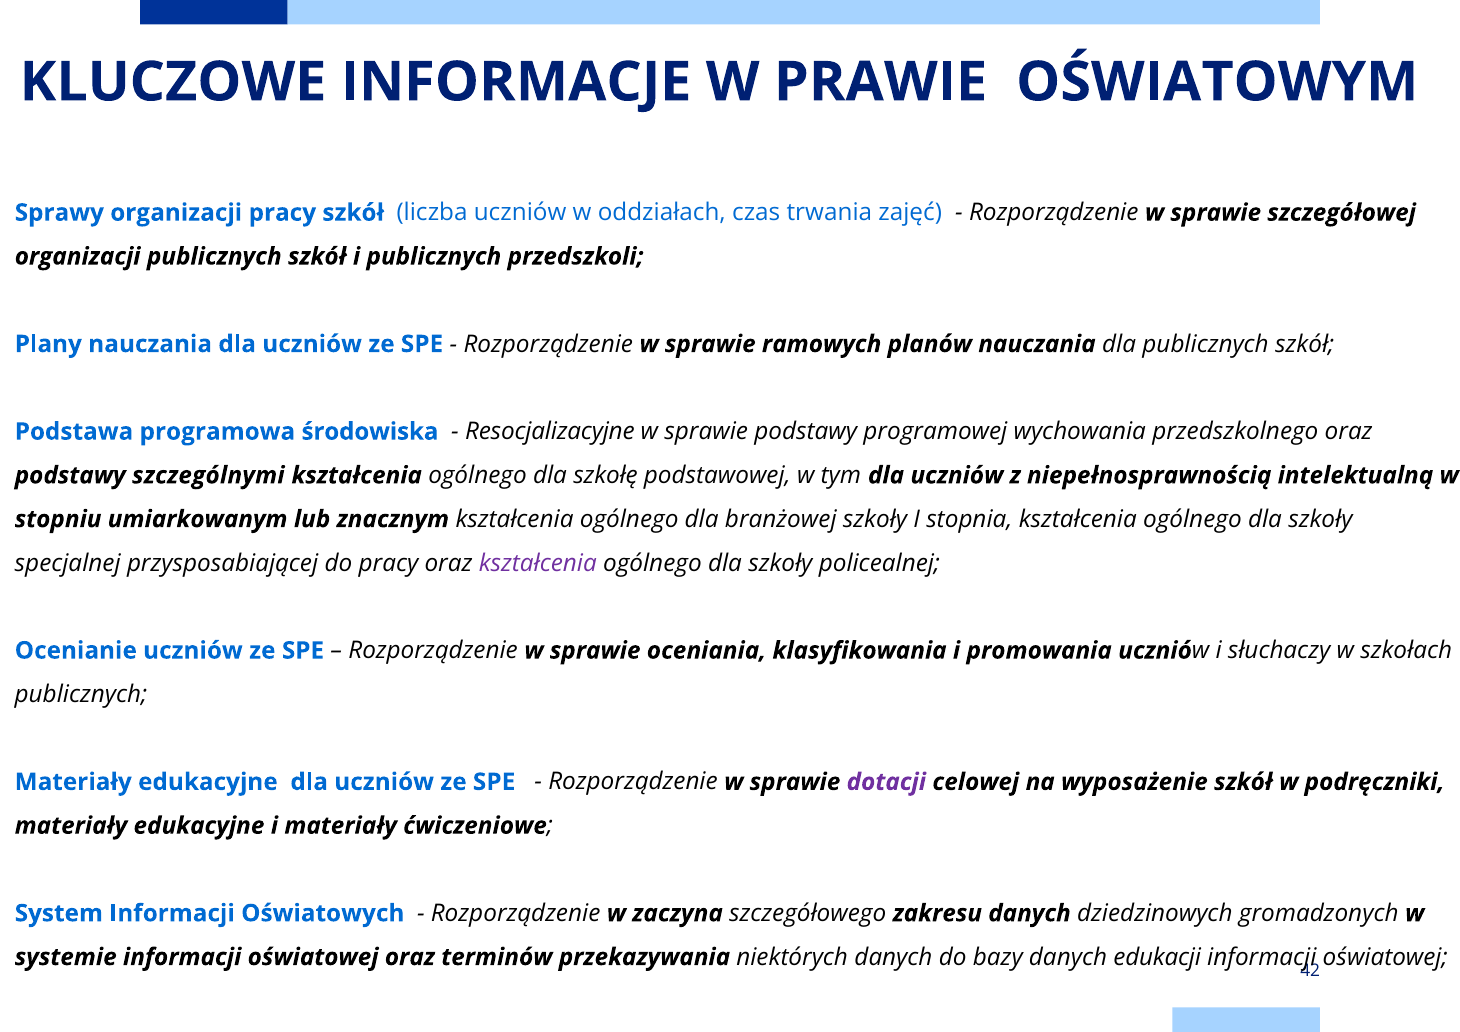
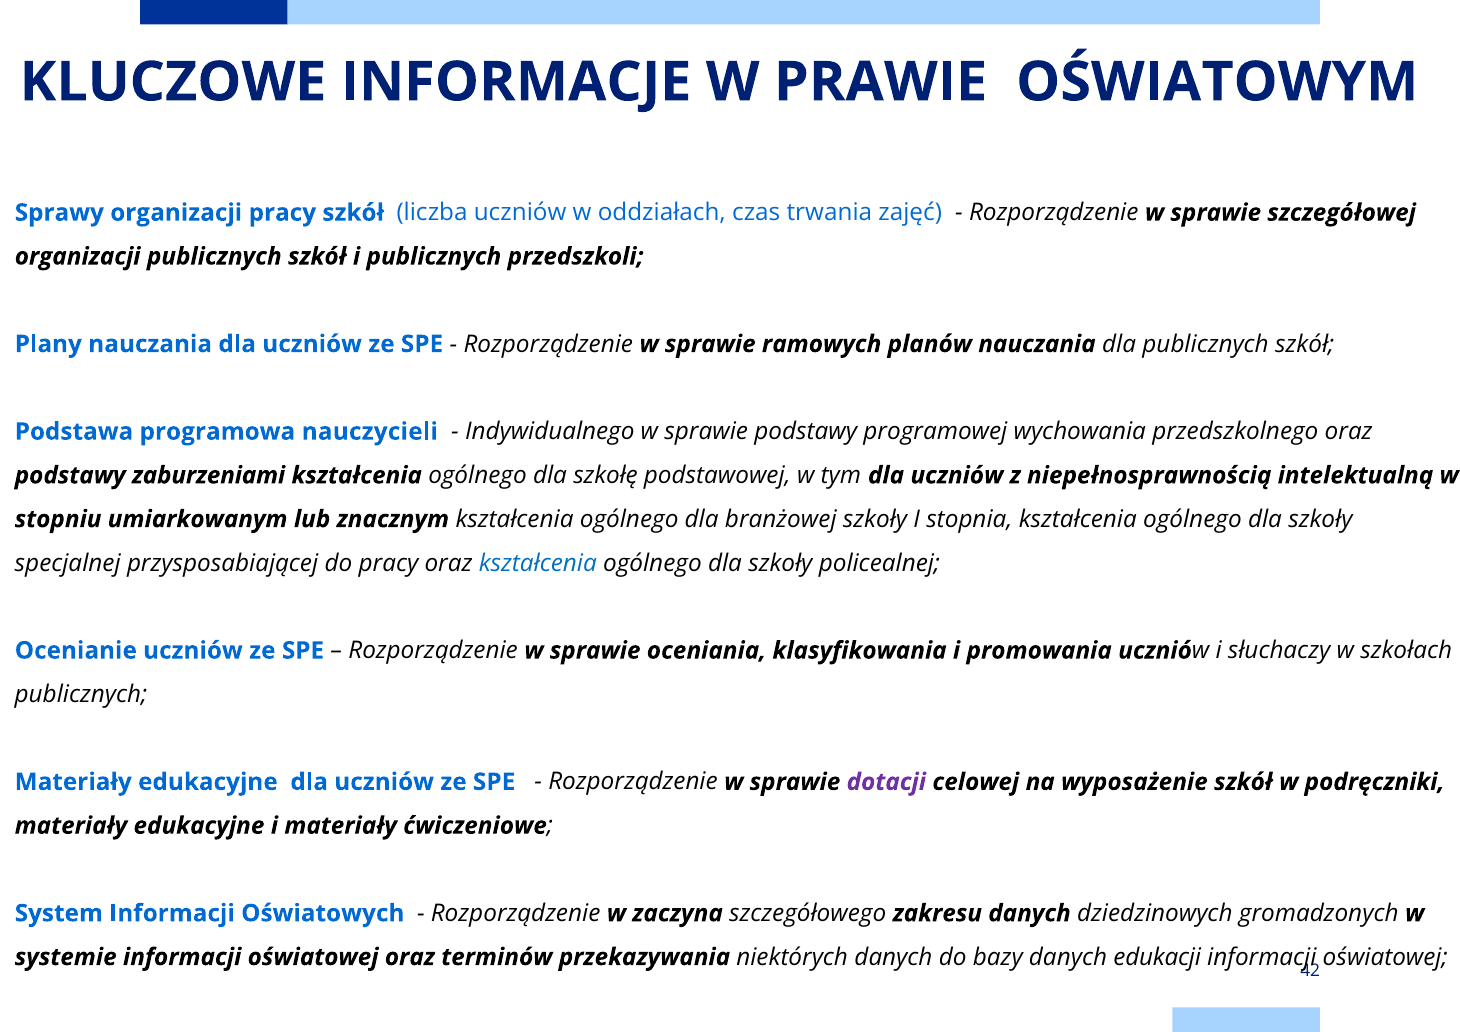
środowiska: środowiska -> nauczycieli
Resocjalizacyjne: Resocjalizacyjne -> Indywidualnego
szczególnymi: szczególnymi -> zaburzeniami
kształcenia at (538, 563) colour: purple -> blue
